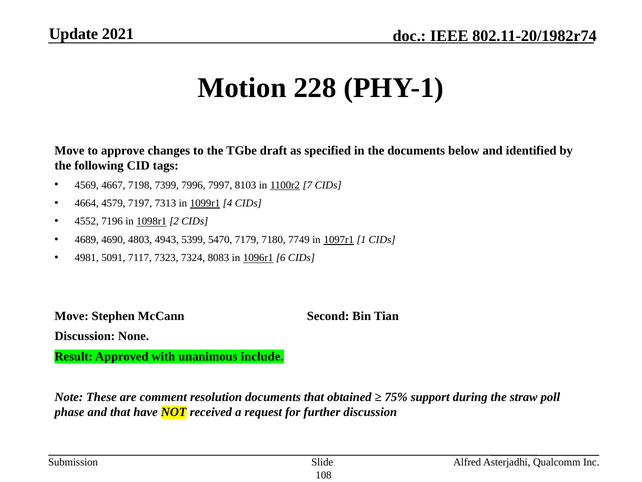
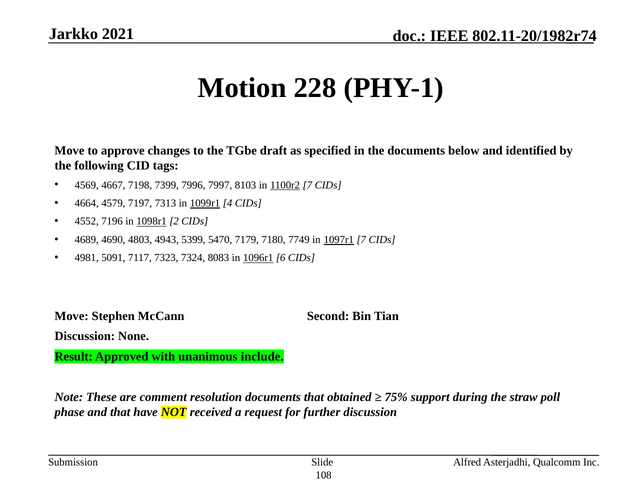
Update: Update -> Jarkko
1097r1 1: 1 -> 7
